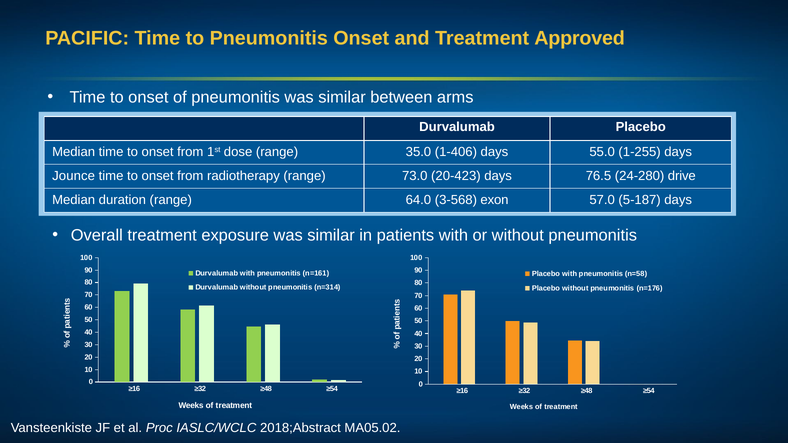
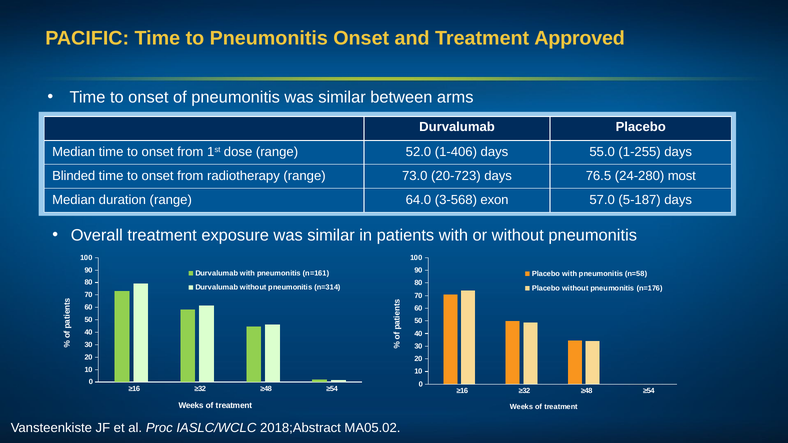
35.0: 35.0 -> 52.0
Jounce: Jounce -> Blinded
20-423: 20-423 -> 20-723
drive: drive -> most
